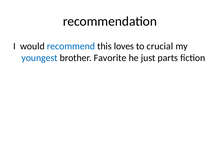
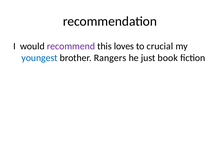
recommend colour: blue -> purple
Favorite: Favorite -> Rangers
parts: parts -> book
